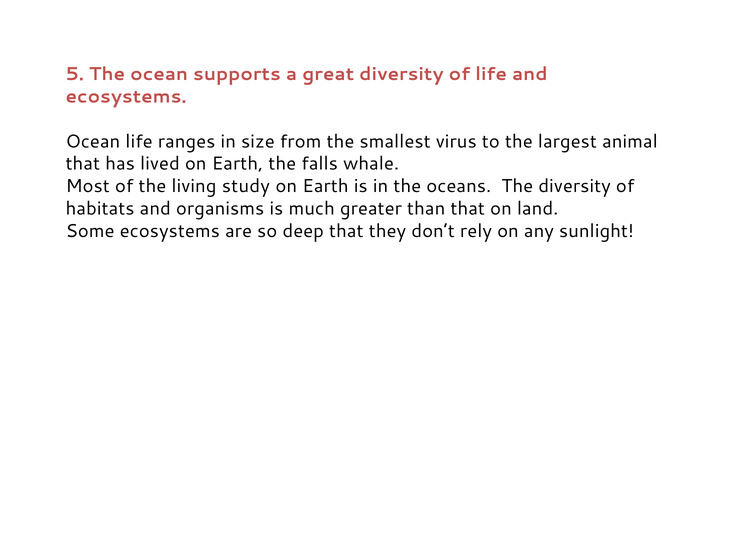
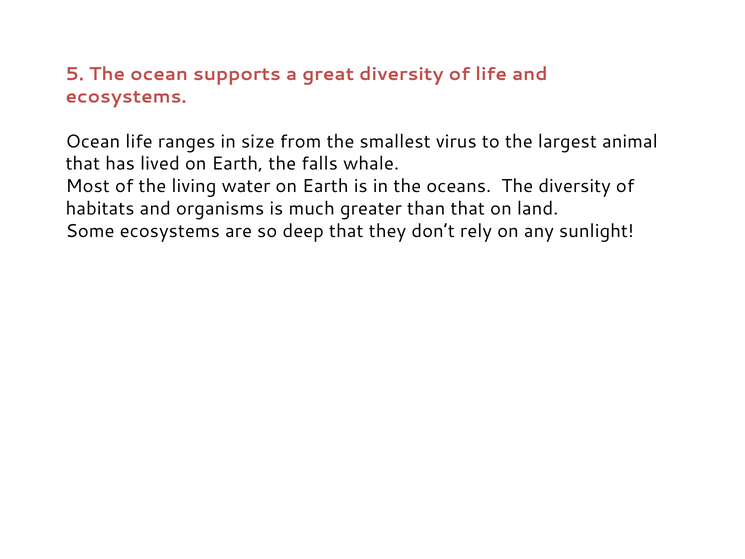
study: study -> water
